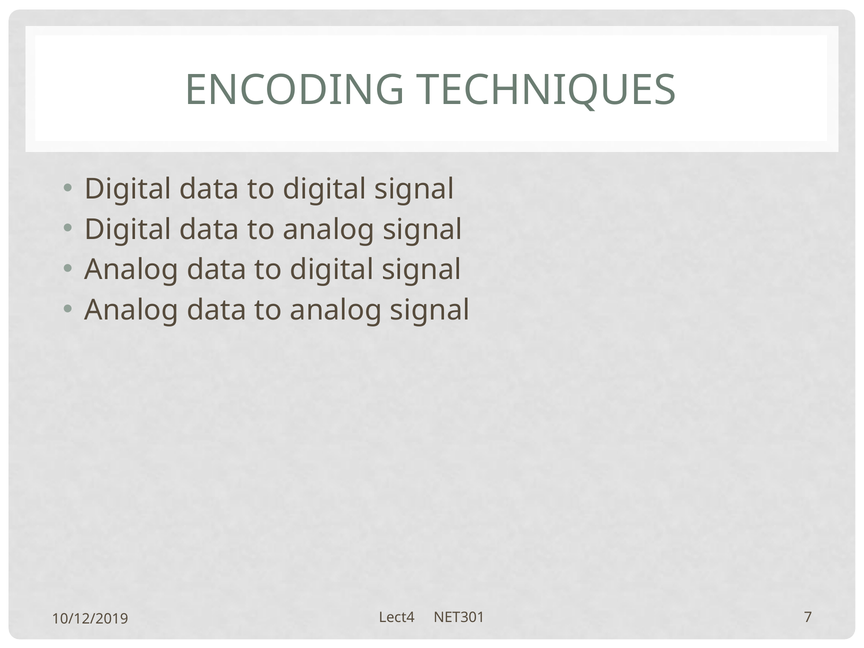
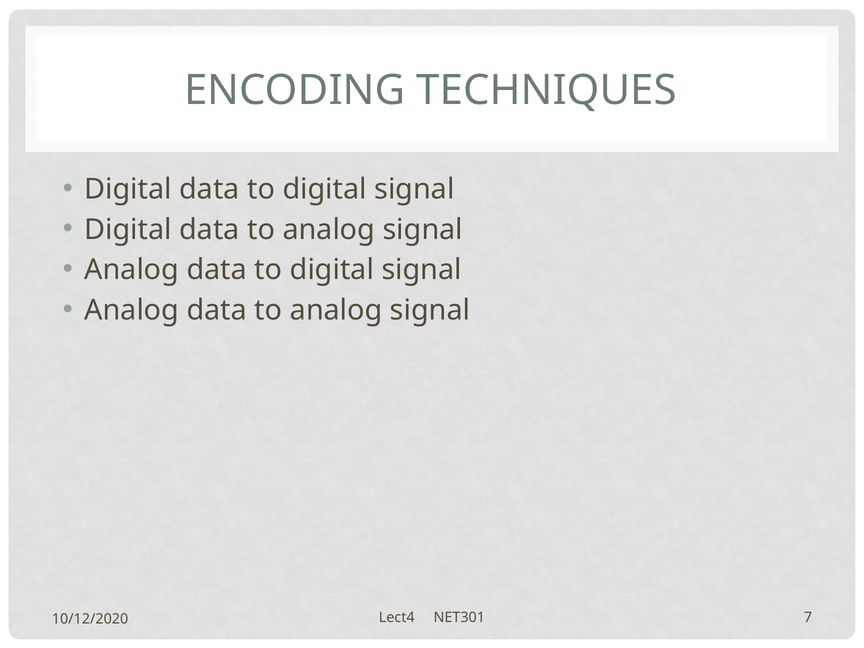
10/12/2019: 10/12/2019 -> 10/12/2020
